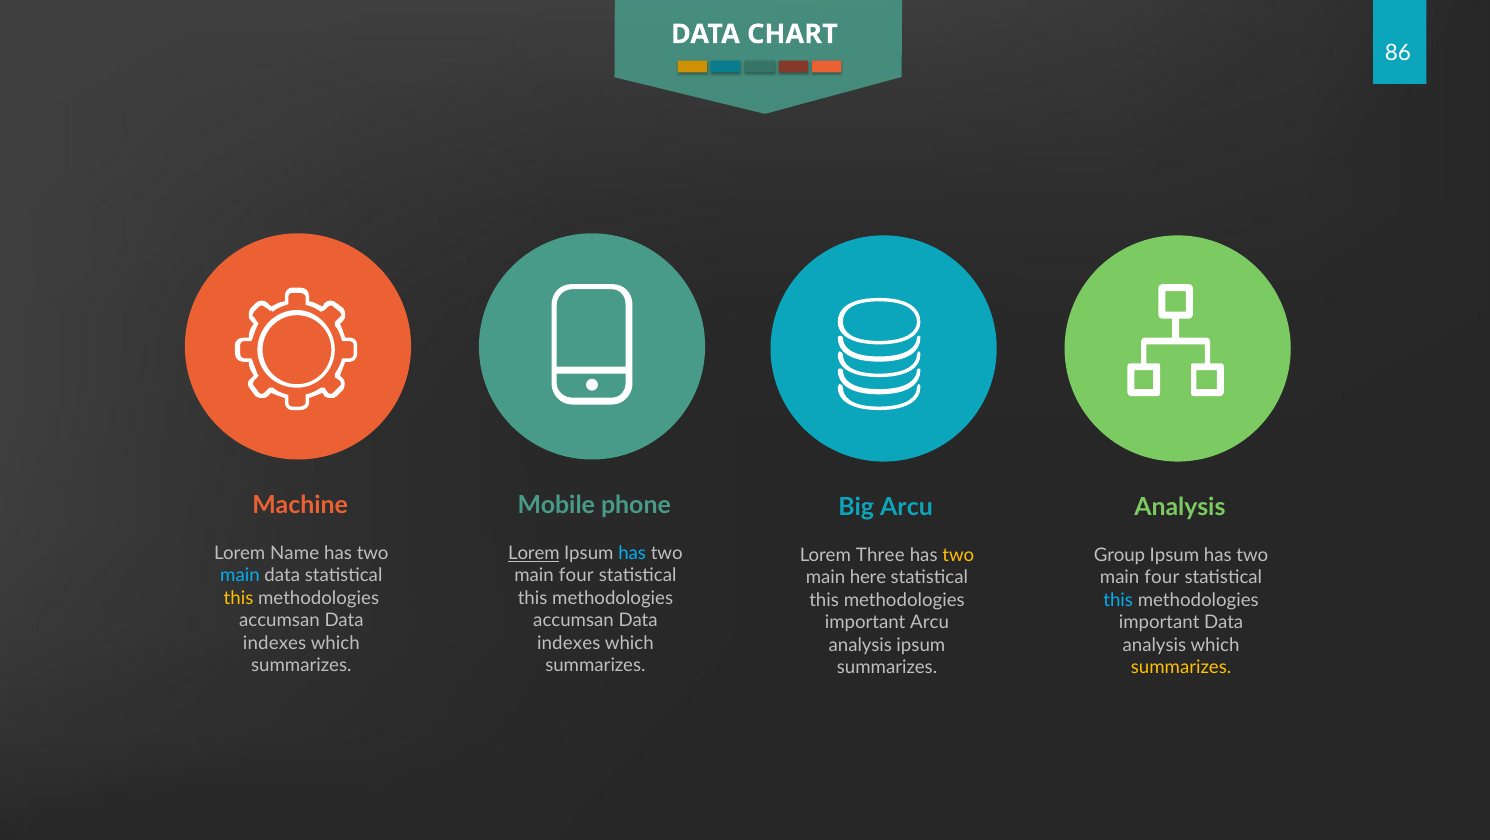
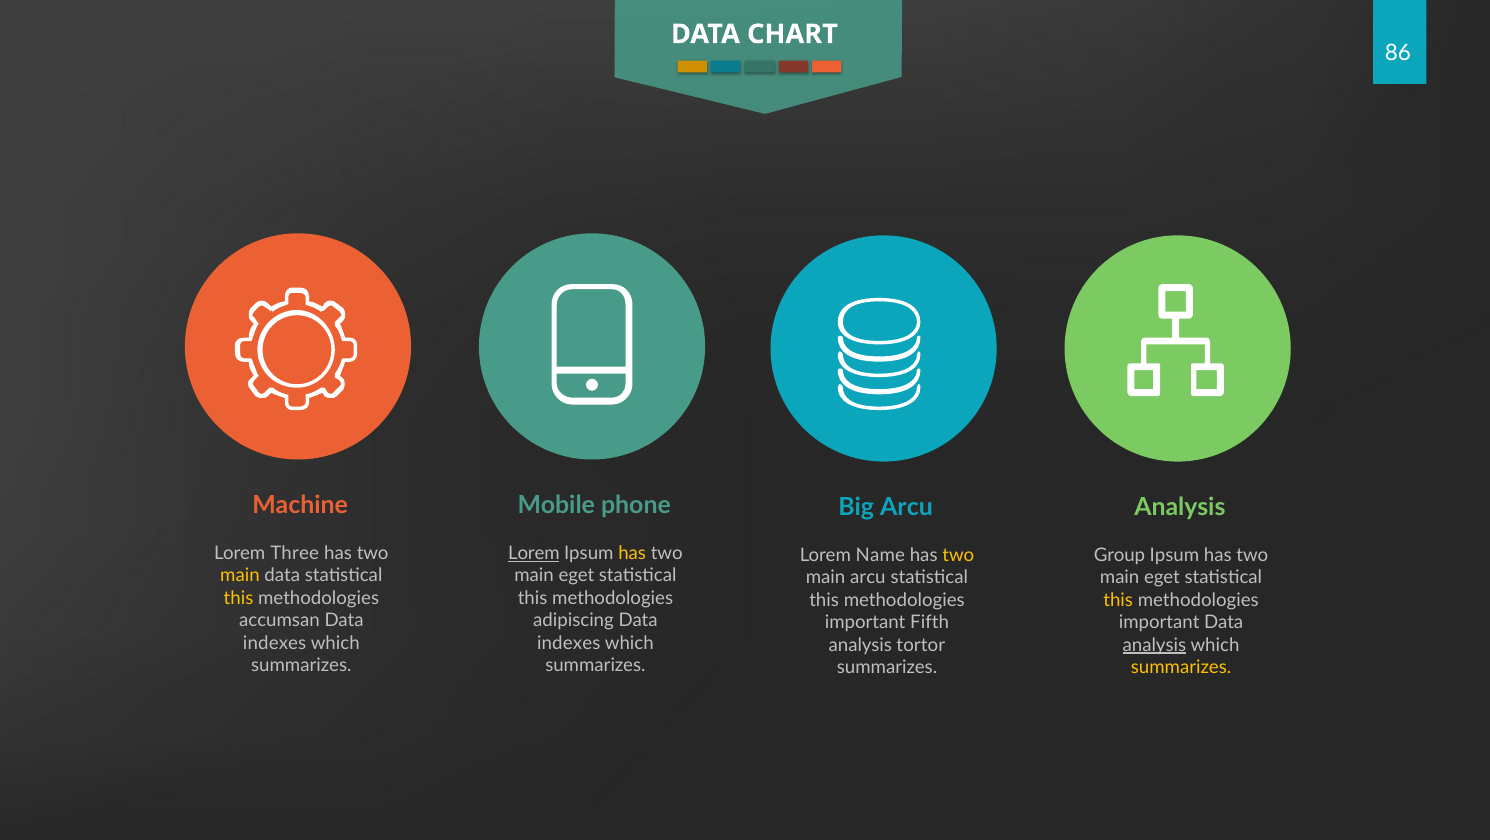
Name: Name -> Three
has at (632, 553) colour: light blue -> yellow
Three: Three -> Name
main at (240, 576) colour: light blue -> yellow
four at (576, 576): four -> eget
main here: here -> arcu
four at (1162, 578): four -> eget
this at (1118, 600) colour: light blue -> yellow
accumsan at (574, 621): accumsan -> adipiscing
important Arcu: Arcu -> Fifth
analysis ipsum: ipsum -> tortor
analysis at (1154, 645) underline: none -> present
